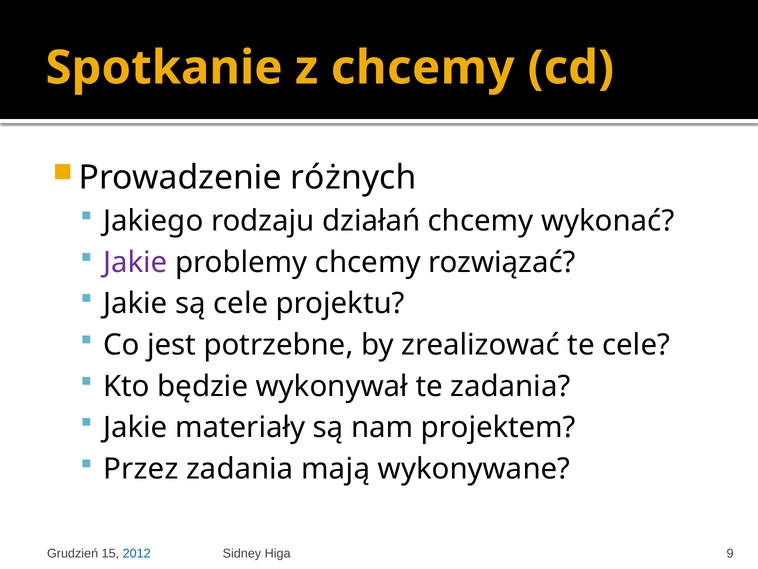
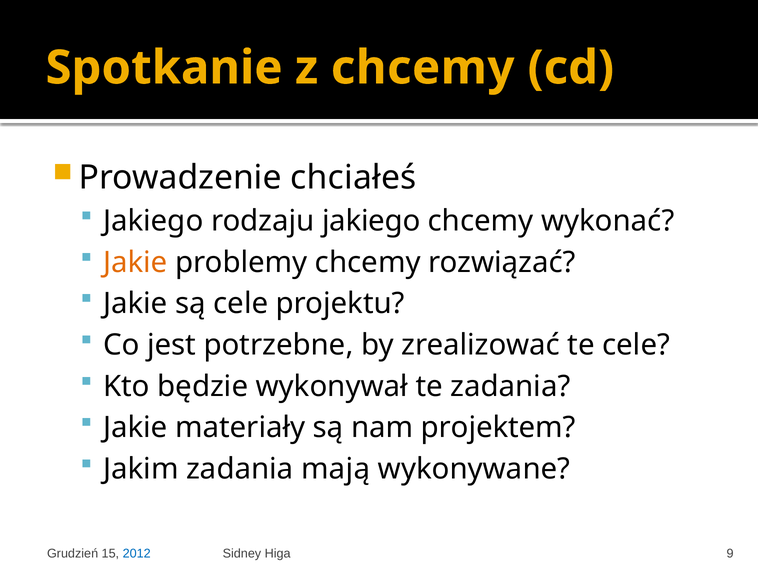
różnych: różnych -> chciałeś
rodzaju działań: działań -> jakiego
Jakie at (135, 262) colour: purple -> orange
Przez: Przez -> Jakim
